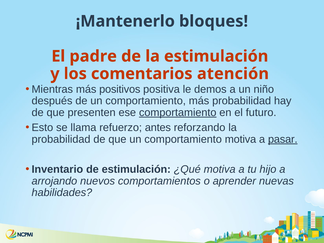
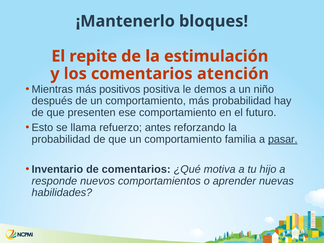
padre: padre -> repite
comportamiento at (178, 113) underline: present -> none
comportamiento motiva: motiva -> familia
de estimulación: estimulación -> comentarios
arrojando: arrojando -> responde
